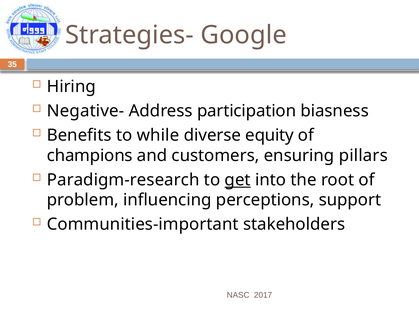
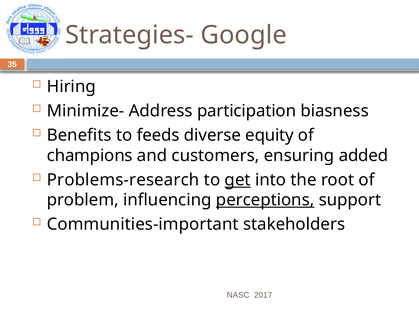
Negative-: Negative- -> Minimize-
while: while -> feeds
pillars: pillars -> added
Paradigm-research: Paradigm-research -> Problems-research
perceptions underline: none -> present
